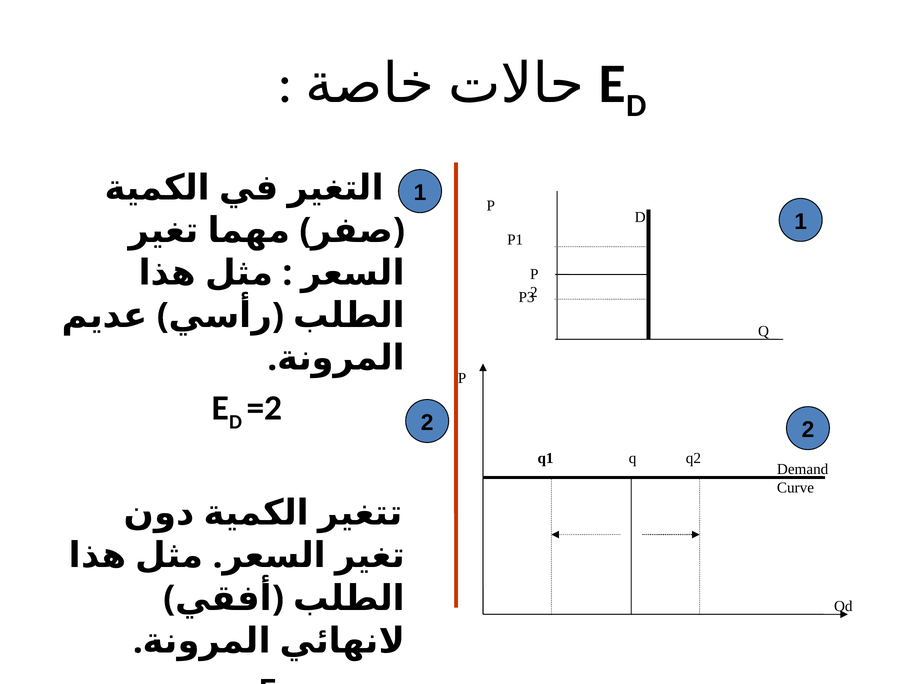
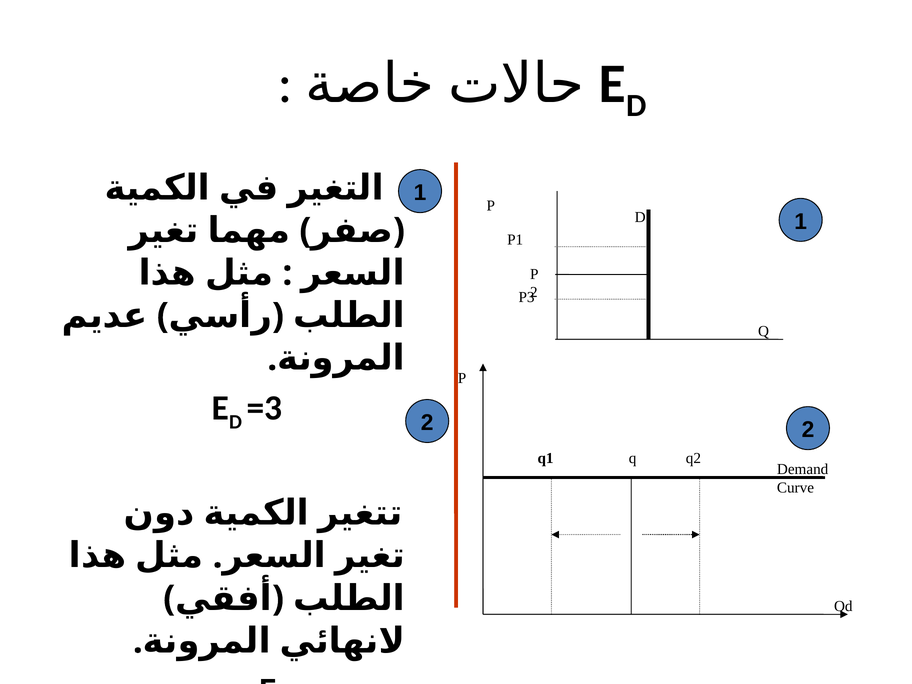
=2: =2 -> =3
